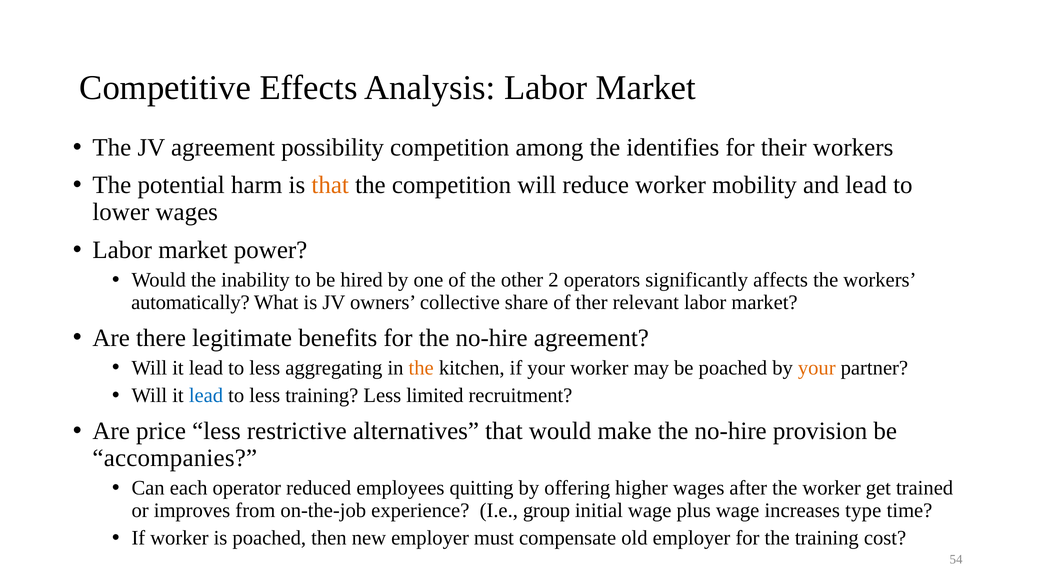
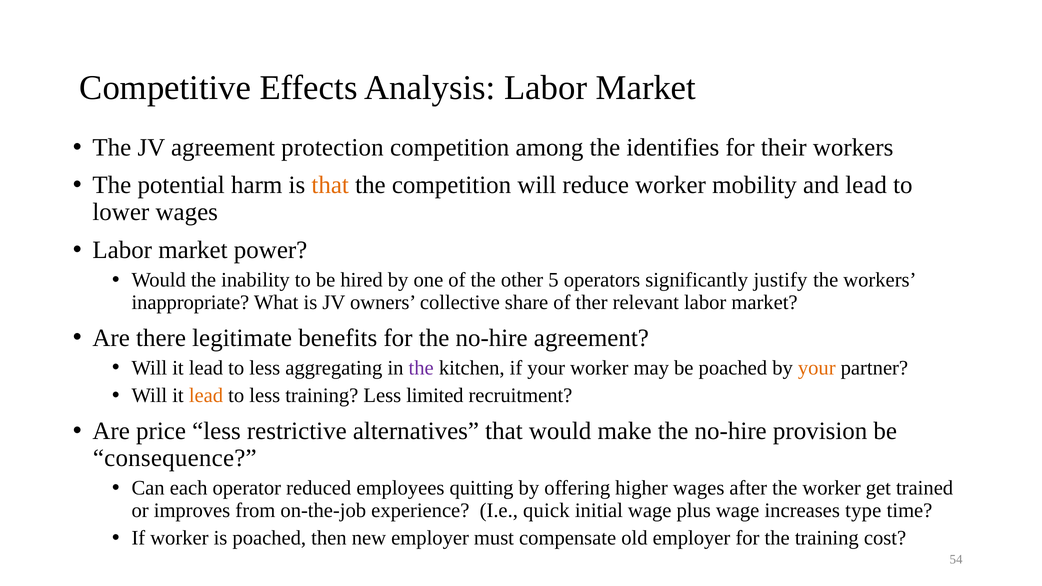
possibility: possibility -> protection
2: 2 -> 5
affects: affects -> justify
automatically: automatically -> inappropriate
the at (421, 368) colour: orange -> purple
lead at (206, 396) colour: blue -> orange
accompanies: accompanies -> consequence
group: group -> quick
